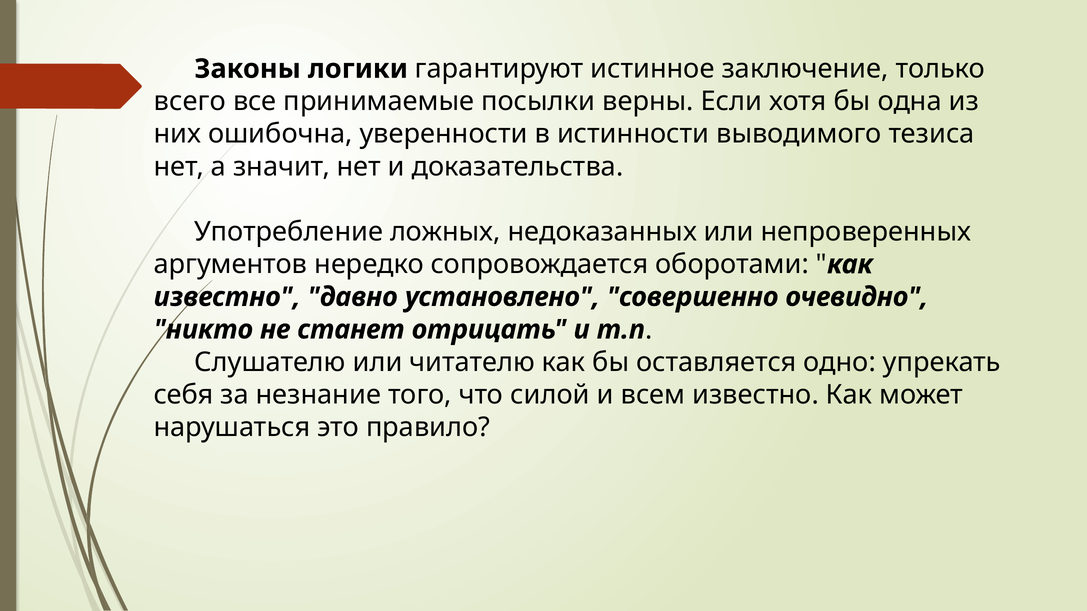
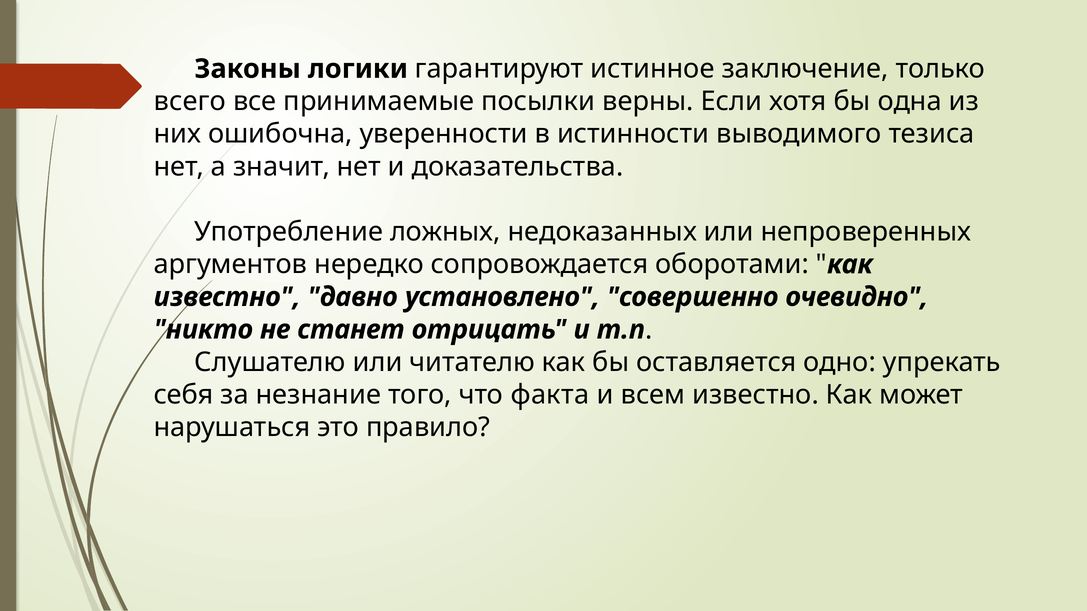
силой: силой -> факта
